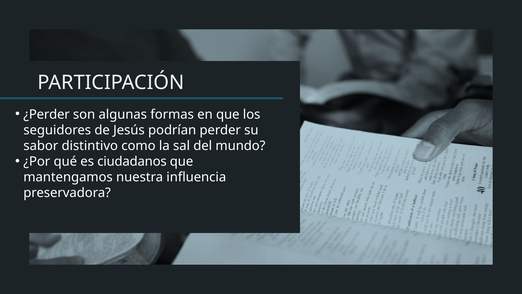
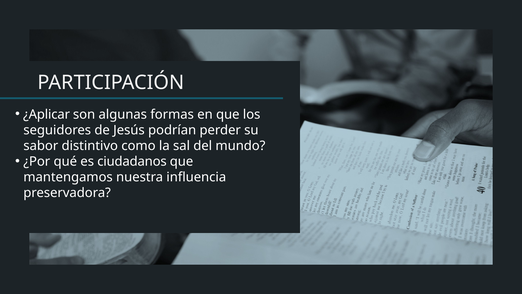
¿Perder: ¿Perder -> ¿Aplicar
